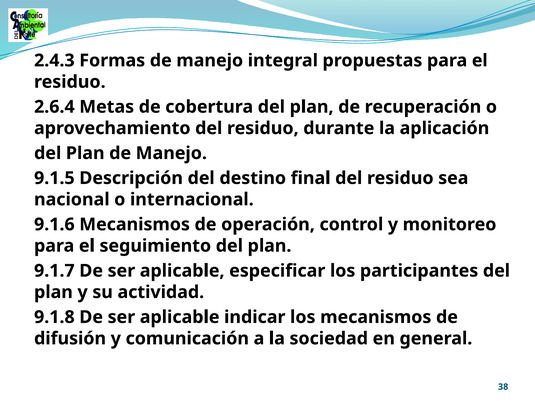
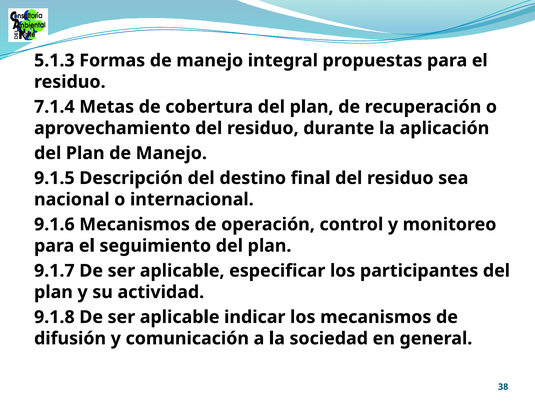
2.4.3: 2.4.3 -> 5.1.3
2.6.4: 2.6.4 -> 7.1.4
